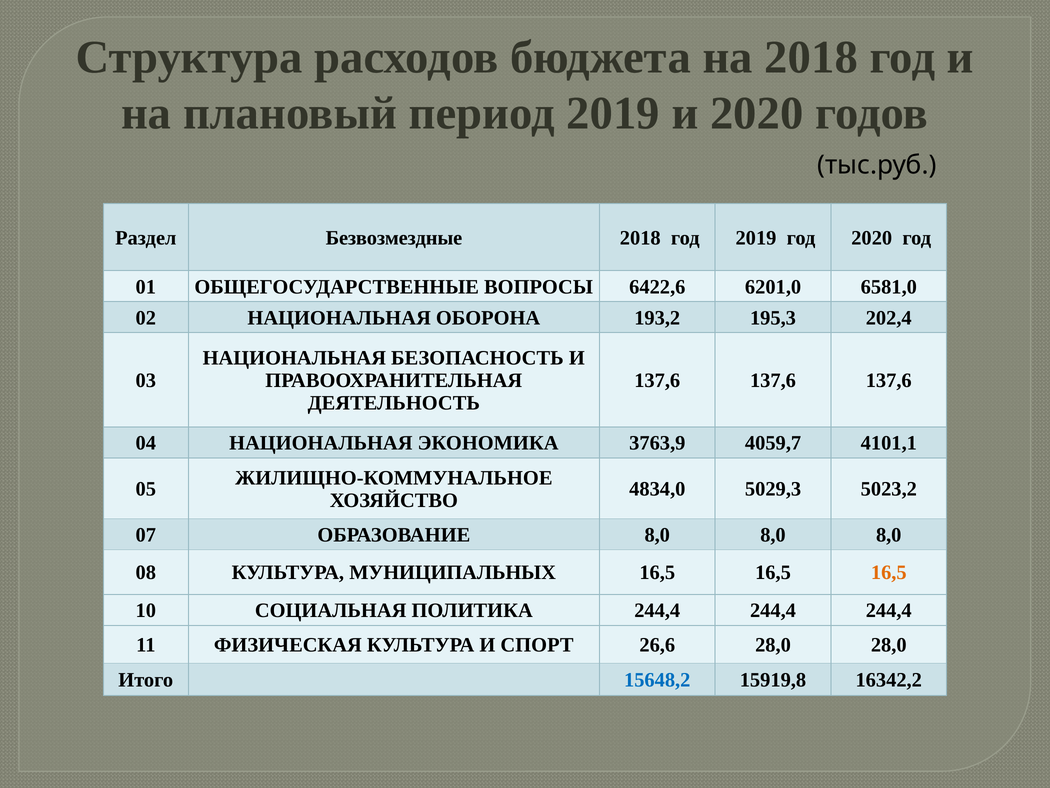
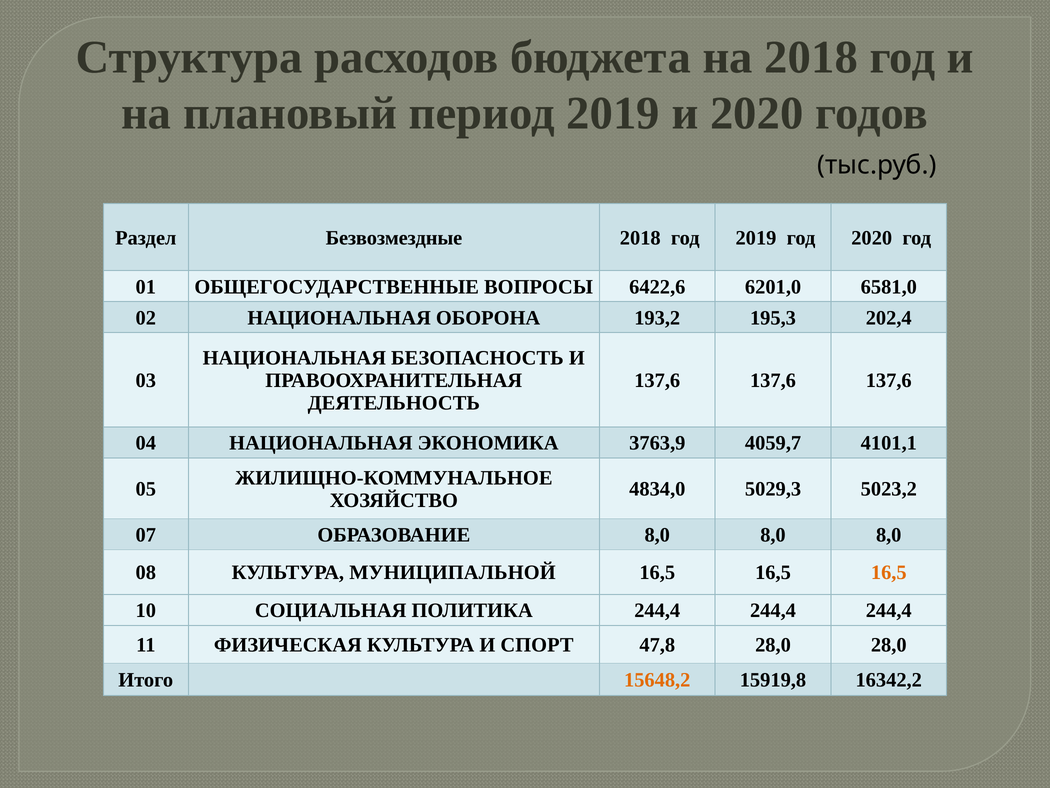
МУНИЦИПАЛЬНЫХ: МУНИЦИПАЛЬНЫХ -> МУНИЦИПАЛЬНОЙ
26,6: 26,6 -> 47,8
15648,2 colour: blue -> orange
